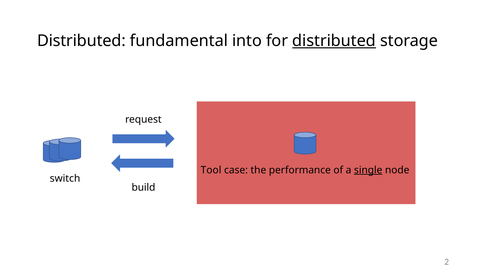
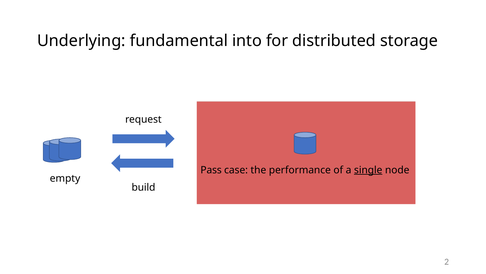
Distributed at (81, 41): Distributed -> Underlying
distributed at (334, 41) underline: present -> none
Tool: Tool -> Pass
switch: switch -> empty
